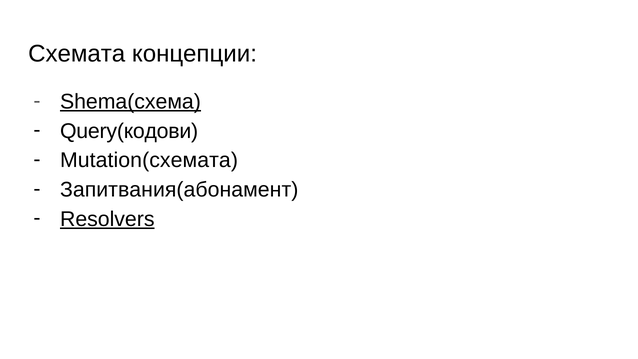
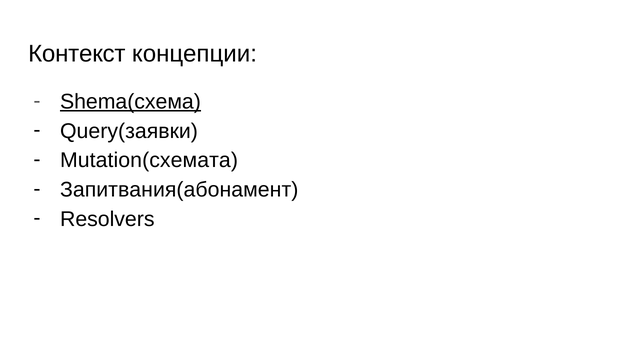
Схемата: Схемата -> Контекст
Query(кодови: Query(кодови -> Query(заявки
Resolvers underline: present -> none
